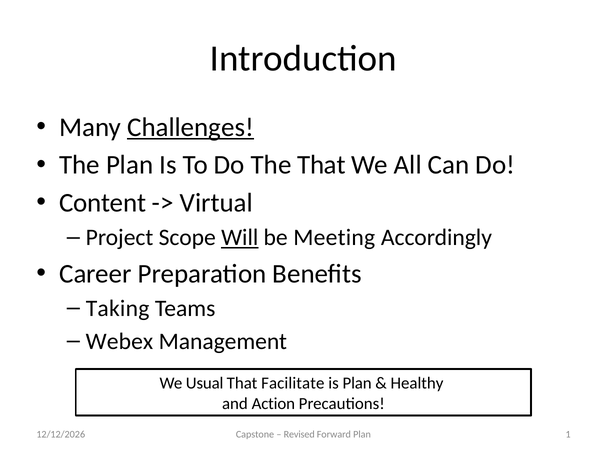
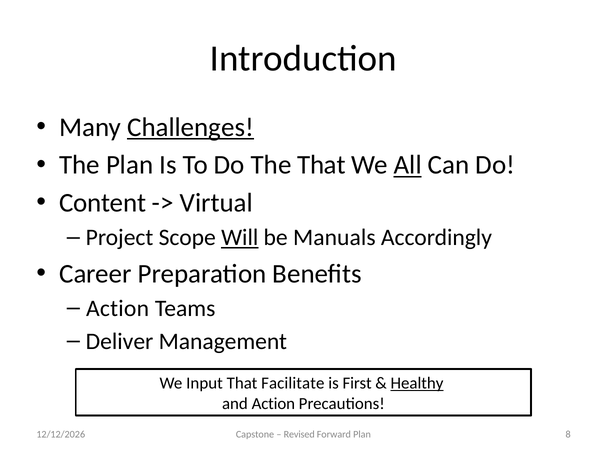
All underline: none -> present
Meeting: Meeting -> Manuals
Taking at (118, 309): Taking -> Action
Webex: Webex -> Deliver
Usual: Usual -> Input
is Plan: Plan -> First
Healthy underline: none -> present
1: 1 -> 8
